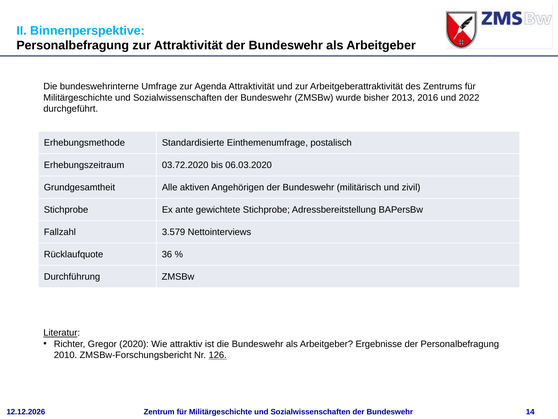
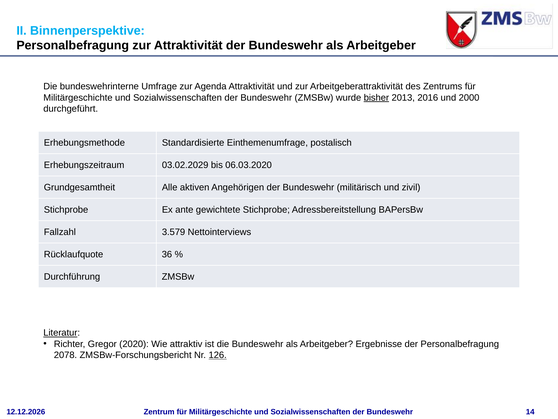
bisher underline: none -> present
2022: 2022 -> 2000
03.72.2020: 03.72.2020 -> 03.02.2029
2010: 2010 -> 2078
